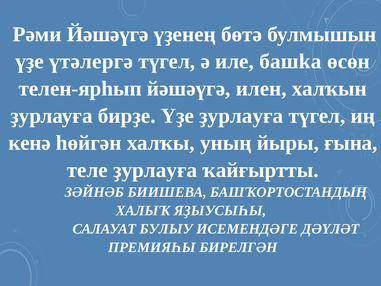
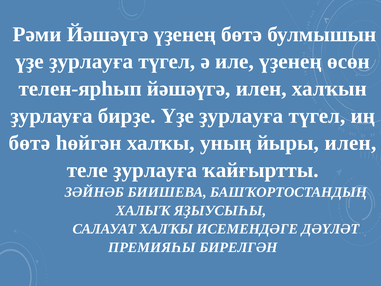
үтәлергә at (91, 61): үтәлергә -> ҙурлауға
иле башkа: башkа -> үҙенең
кенә at (30, 143): кенә -> бөтә
йыры ғына: ғына -> илен
САЛАУАТ БУЛЫУ: БУЛЫУ -> ХАЛҠЫ
